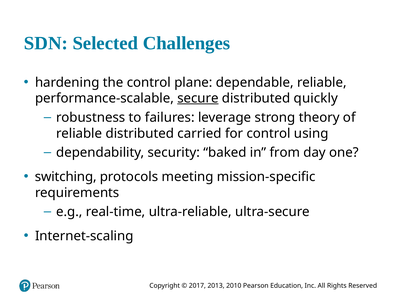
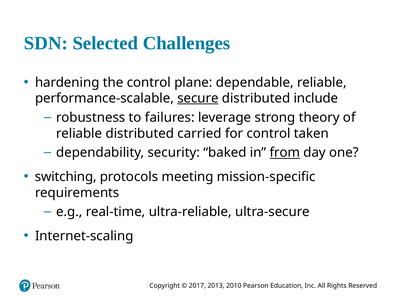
quickly: quickly -> include
using: using -> taken
from underline: none -> present
